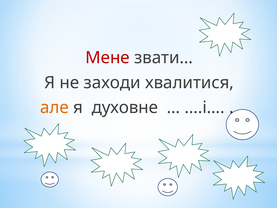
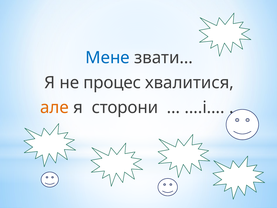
Мене colour: red -> blue
заходи: заходи -> процес
духовне: духовне -> сторони
